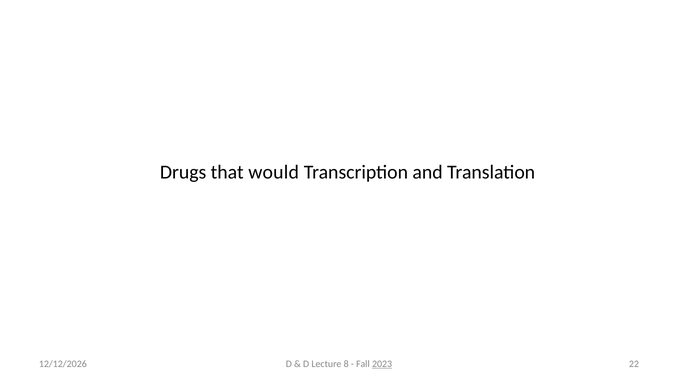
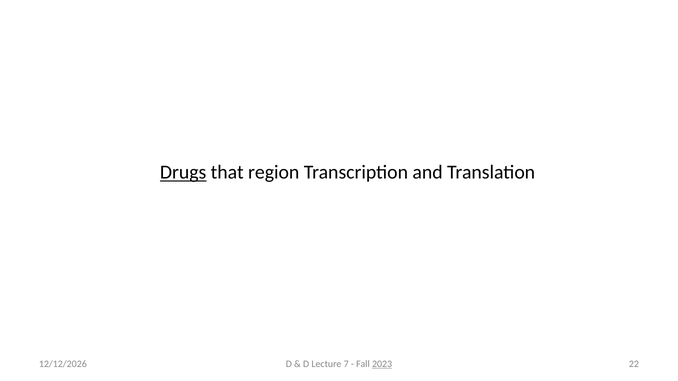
Drugs underline: none -> present
would: would -> region
8: 8 -> 7
